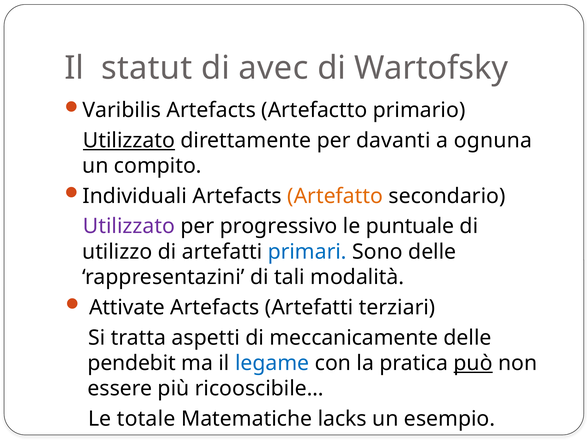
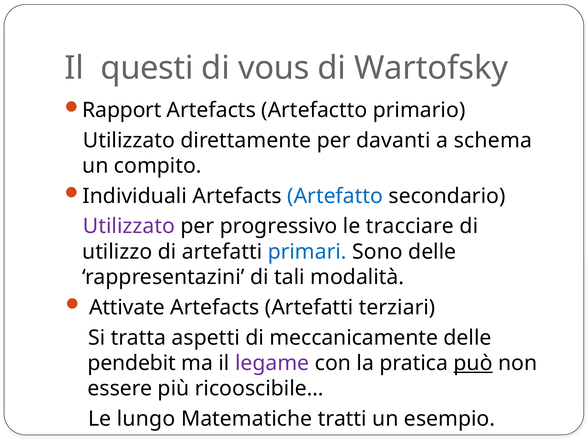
statut: statut -> questi
avec: avec -> vous
Varibilis: Varibilis -> Rapport
Utilizzato at (129, 140) underline: present -> none
ognuna: ognuna -> schema
Artefatto colour: orange -> blue
puntuale: puntuale -> tracciare
legame colour: blue -> purple
totale: totale -> lungo
lacks: lacks -> tratti
